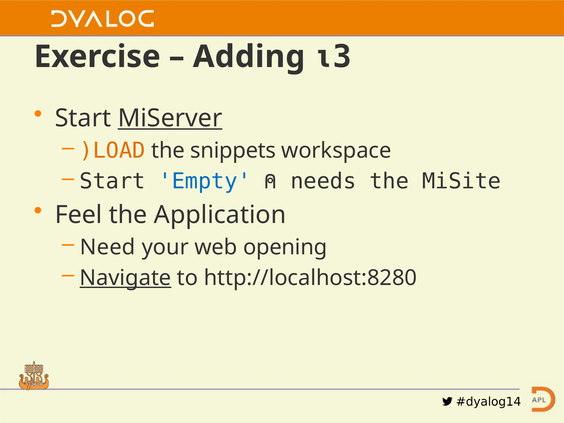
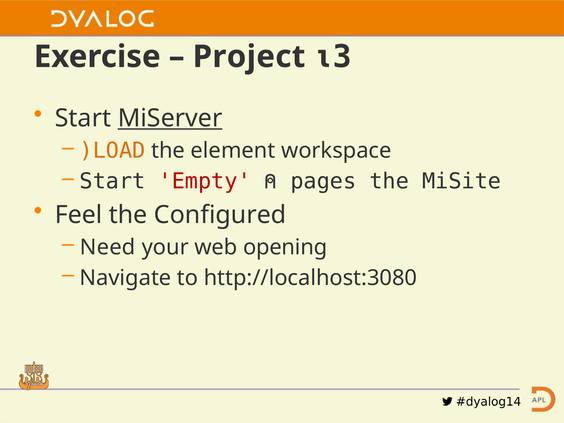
Adding: Adding -> Project
snippets: snippets -> element
Empty colour: blue -> red
needs: needs -> pages
Application: Application -> Configured
Navigate underline: present -> none
http://localhost:8280: http://localhost:8280 -> http://localhost:3080
